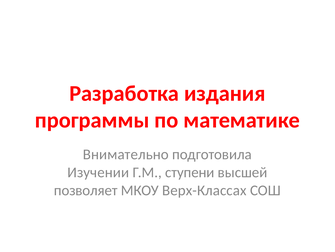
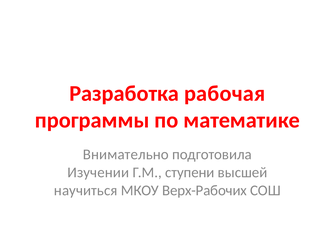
издания: издания -> рабочая
позволяет: позволяет -> научиться
Верх-Классах: Верх-Классах -> Верх-Рабочих
